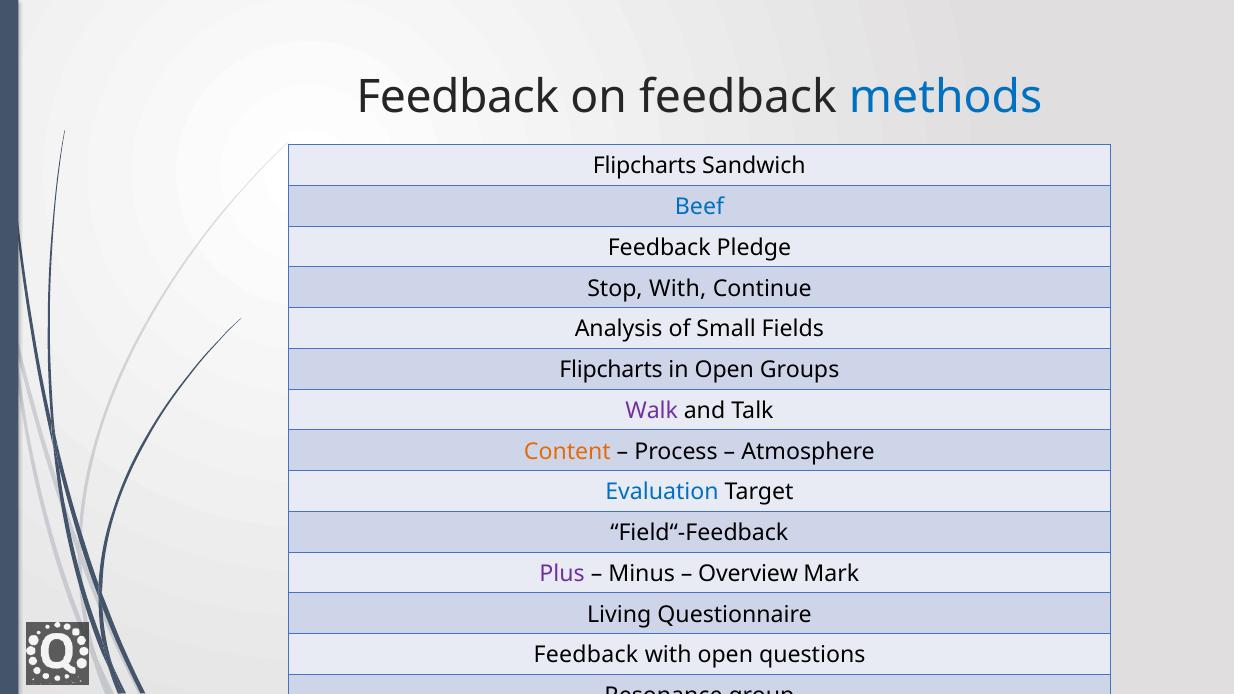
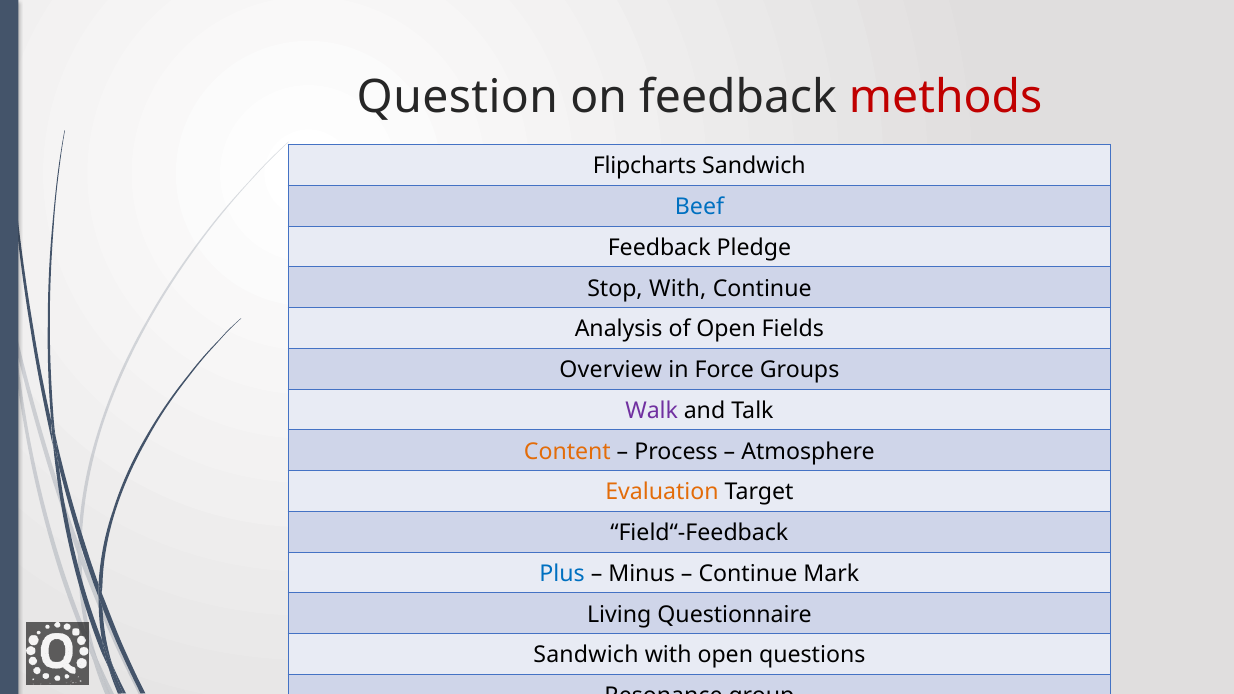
Feedback at (458, 98): Feedback -> Question
methods colour: blue -> red
of Small: Small -> Open
Flipcharts at (611, 370): Flipcharts -> Overview
in Open: Open -> Force
Evaluation colour: blue -> orange
Plus colour: purple -> blue
Overview at (748, 574): Overview -> Continue
Feedback at (586, 655): Feedback -> Sandwich
